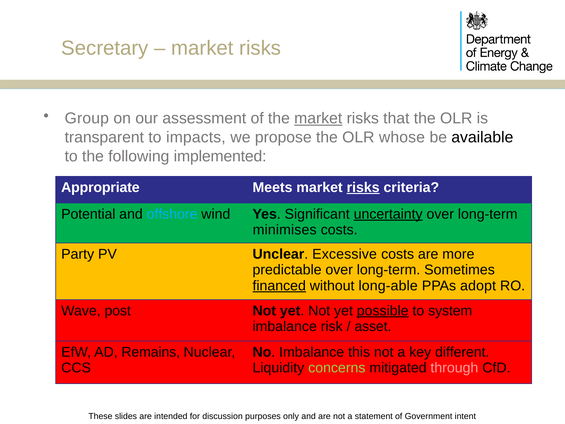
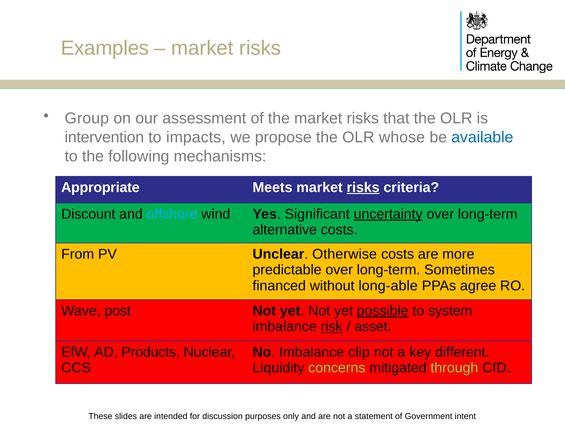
Secretary: Secretary -> Examples
market at (318, 118) underline: present -> none
transparent: transparent -> intervention
available colour: black -> blue
implemented: implemented -> mechanisms
Potential: Potential -> Discount
minimises: minimises -> alternative
Party: Party -> From
Excessive: Excessive -> Otherwise
financed underline: present -> none
adopt: adopt -> agree
risk underline: none -> present
Remains: Remains -> Products
this: this -> clip
through colour: pink -> light green
